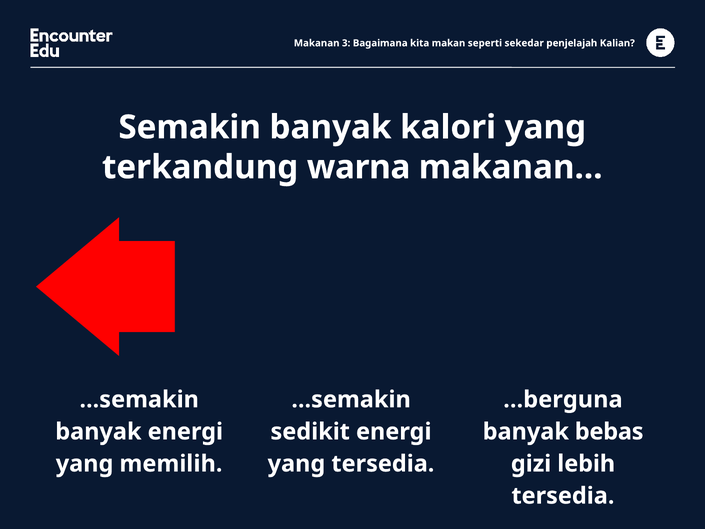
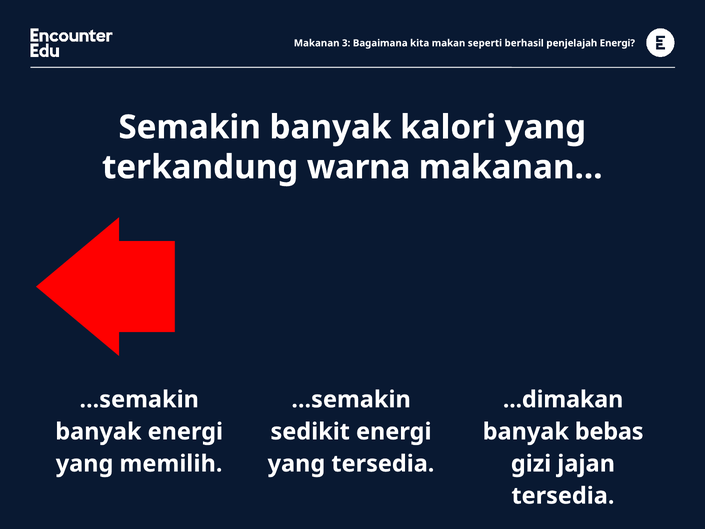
sekedar: sekedar -> berhasil
penjelajah Kalian: Kalian -> Energi
...berguna: ...berguna -> ...dimakan
lebih: lebih -> jajan
